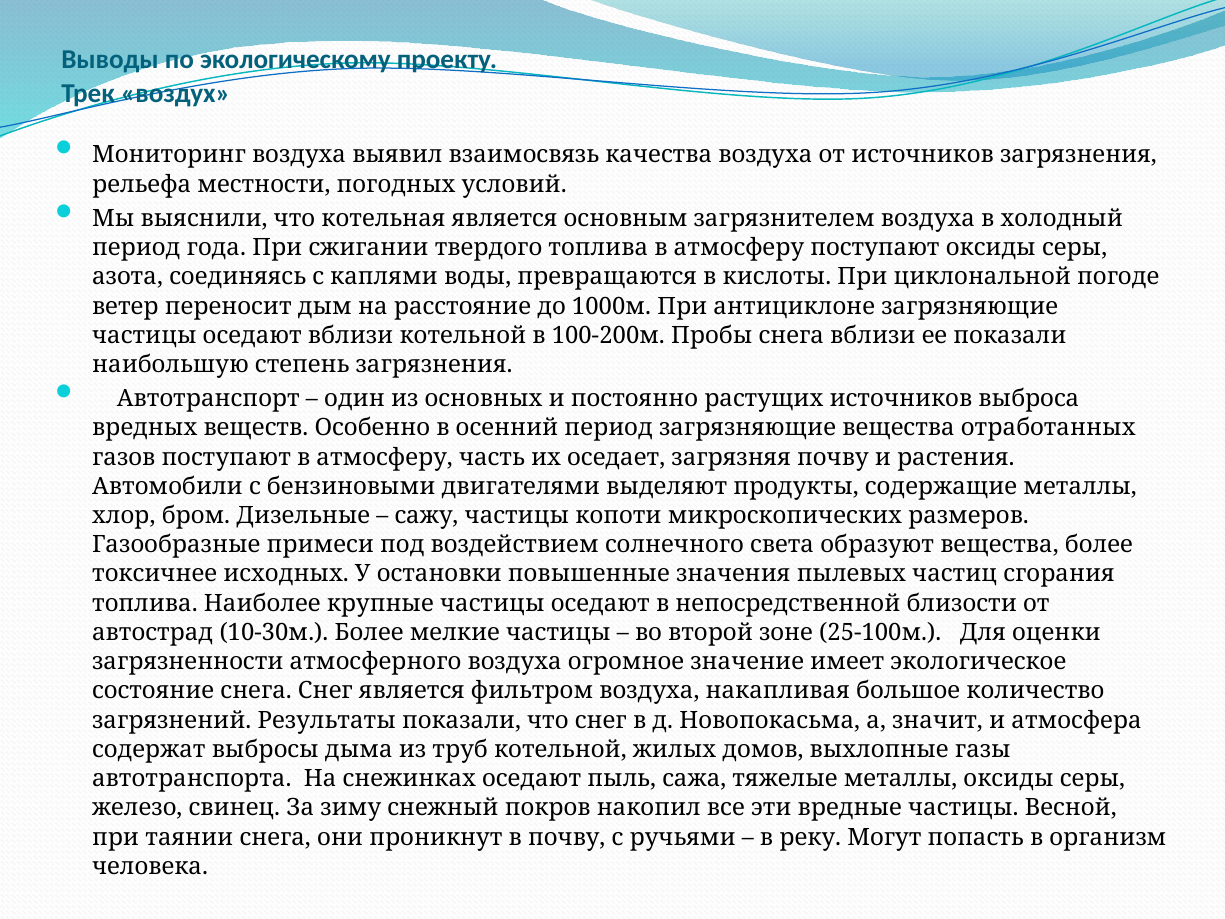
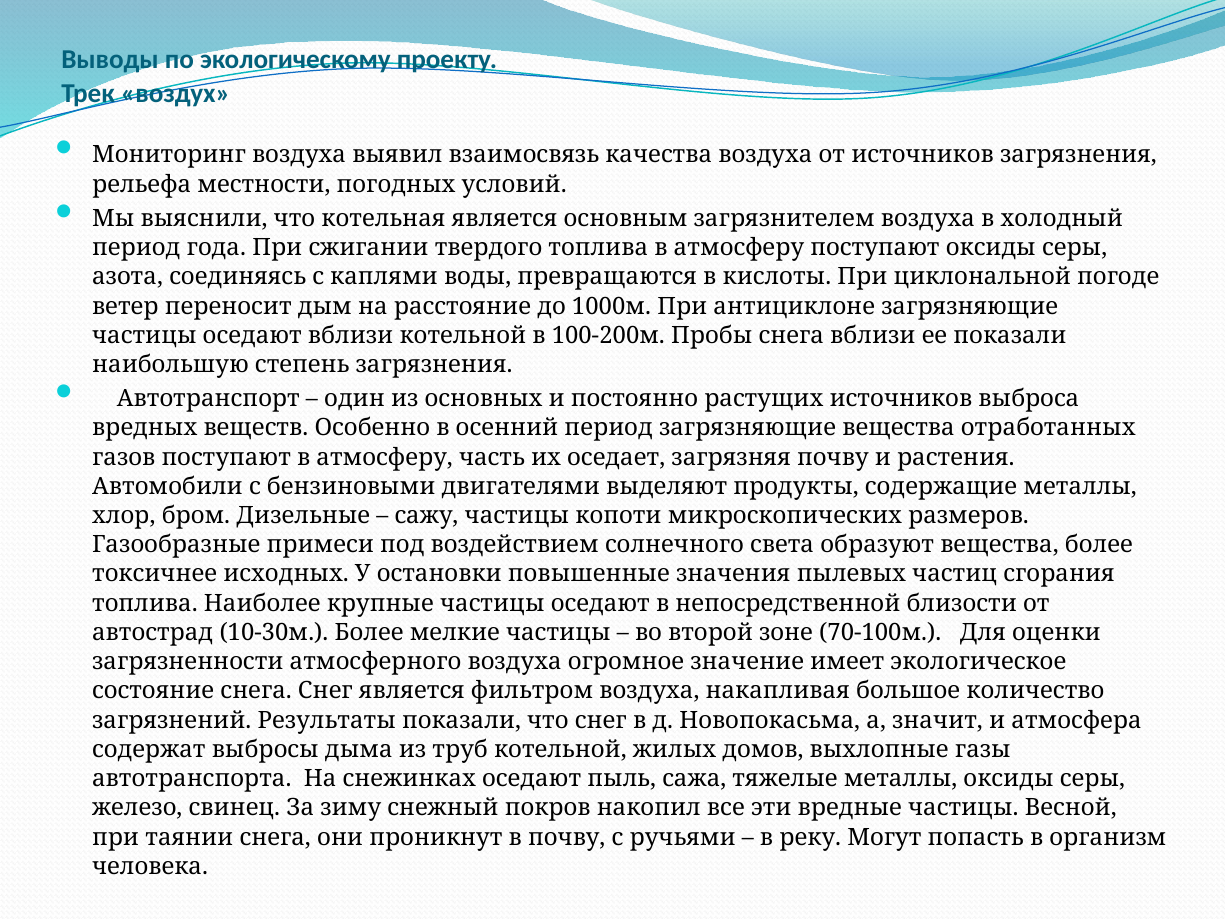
25-100м: 25-100м -> 70-100м
